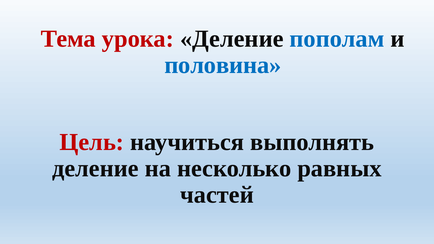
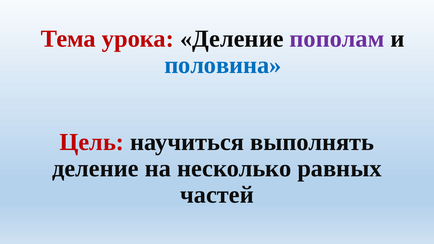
пополам colour: blue -> purple
